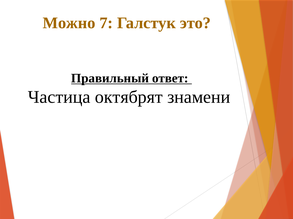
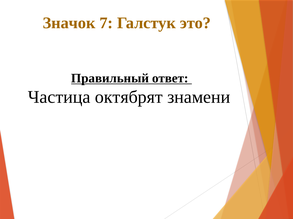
Можно: Можно -> Значок
